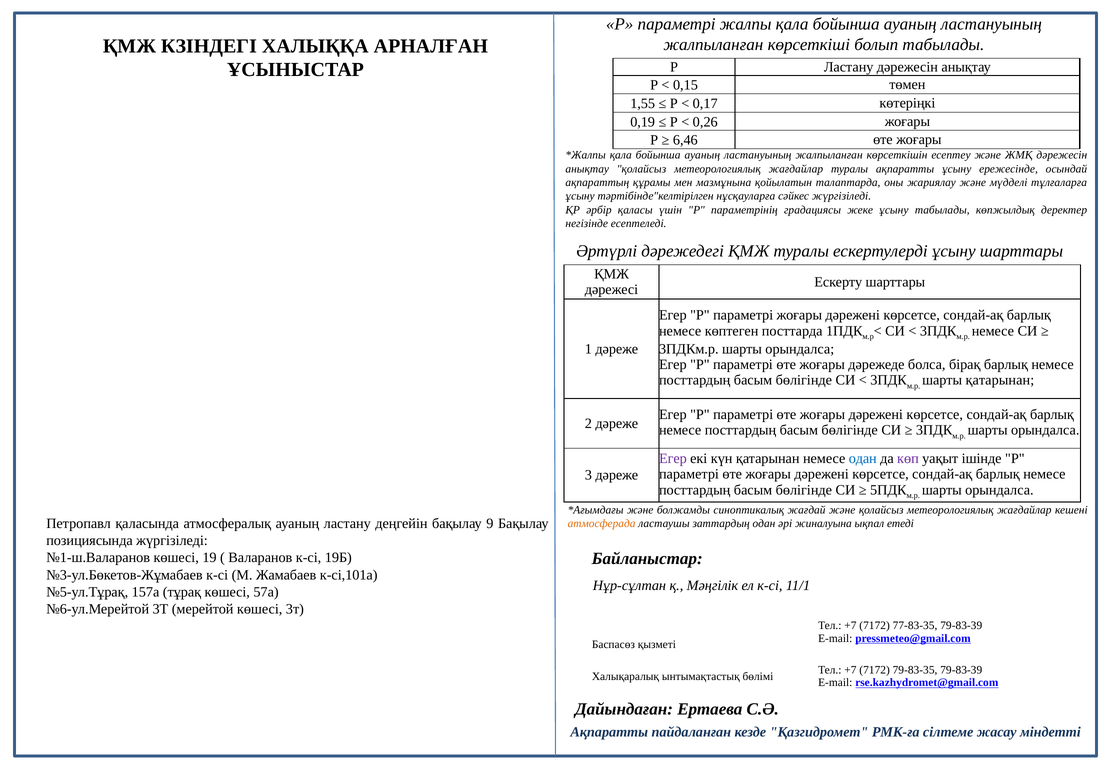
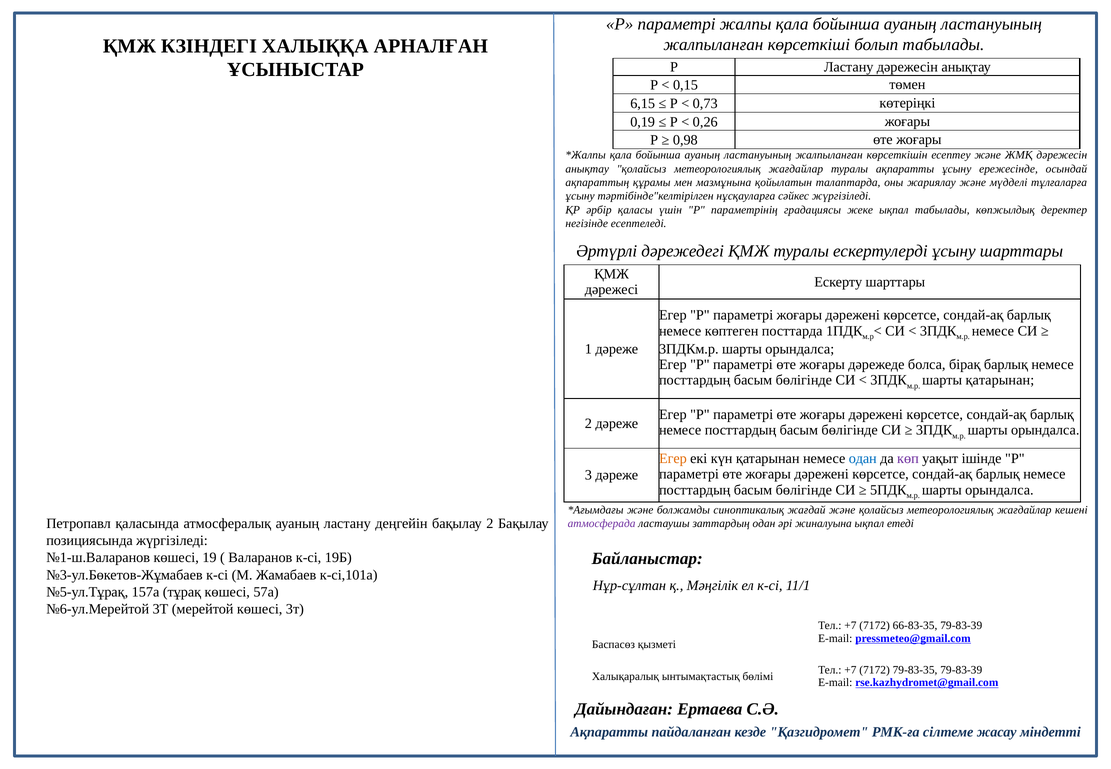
1,55: 1,55 -> 6,15
0,17: 0,17 -> 0,73
6,46: 6,46 -> 0,98
жеке ұсыну: ұсыну -> ықпал
Егер at (673, 459) colour: purple -> orange
бақылау 9: 9 -> 2
атмосферада colour: orange -> purple
77-83-35: 77-83-35 -> 66-83-35
